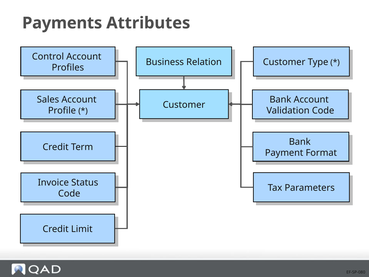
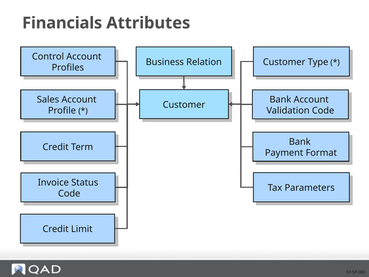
Payments: Payments -> Financials
